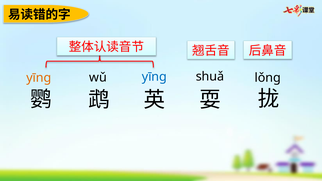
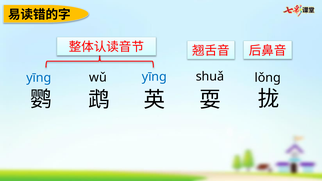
yīng at (39, 78) colour: orange -> blue
